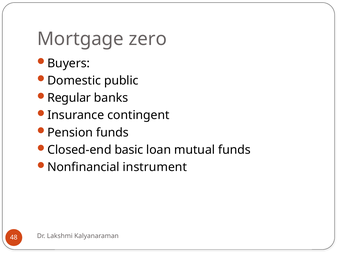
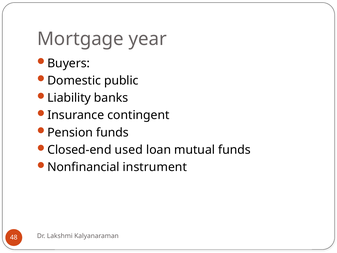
zero: zero -> year
Regular: Regular -> Liability
basic: basic -> used
